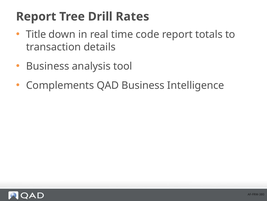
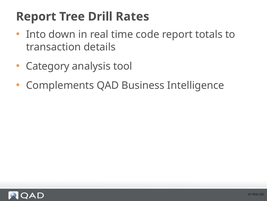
Title: Title -> Into
Business at (48, 66): Business -> Category
